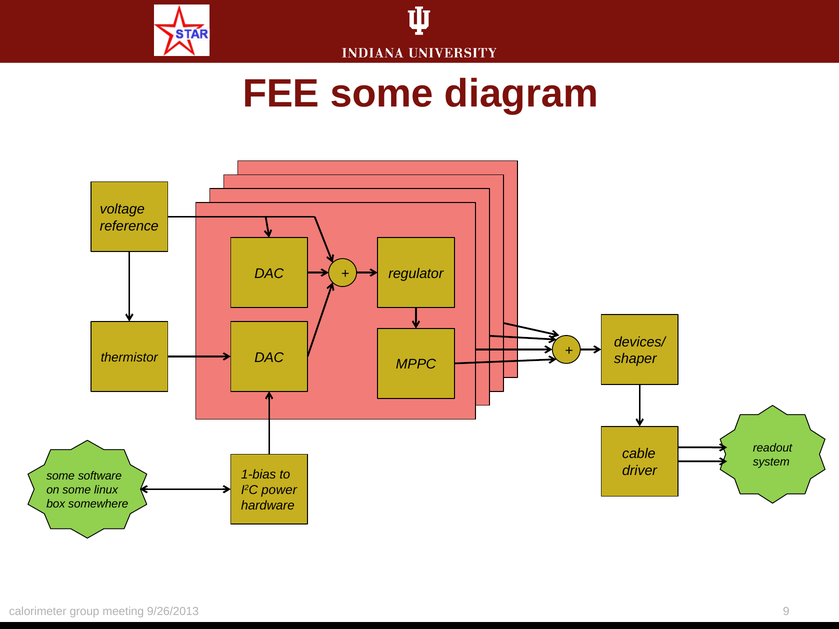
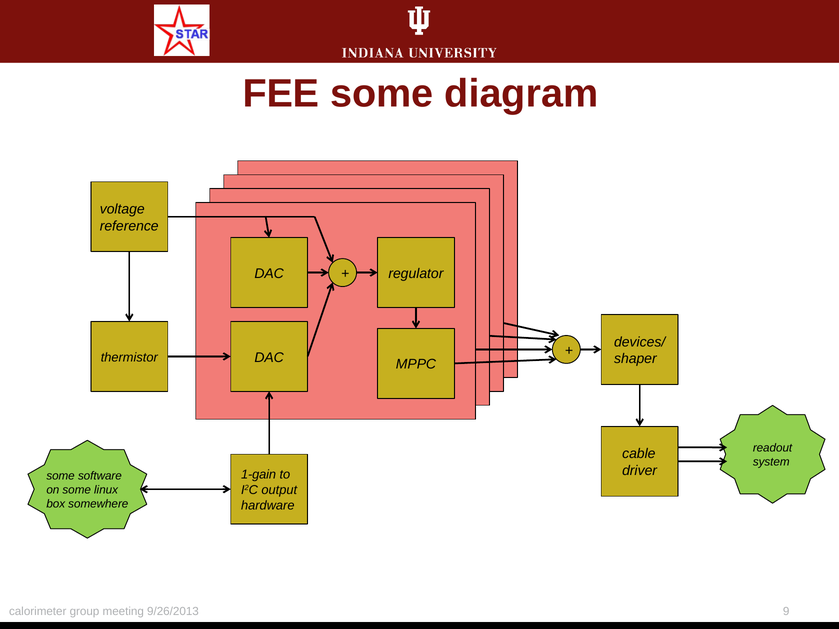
1-bias: 1-bias -> 1-gain
power: power -> output
